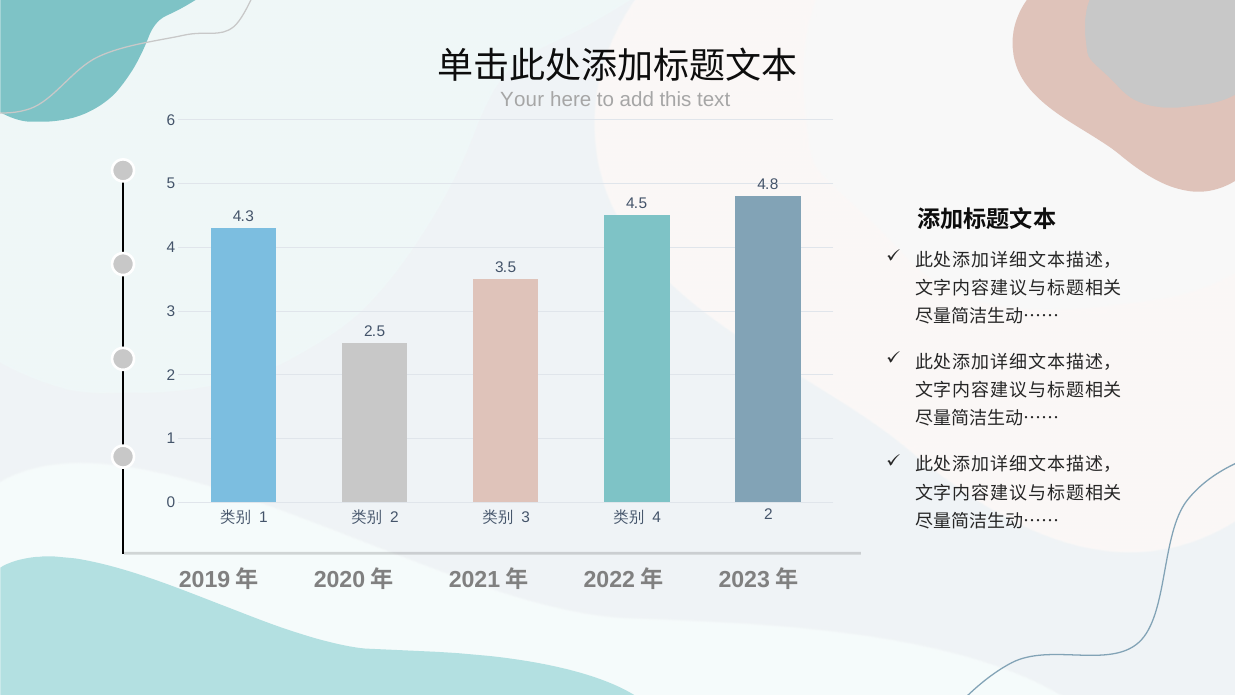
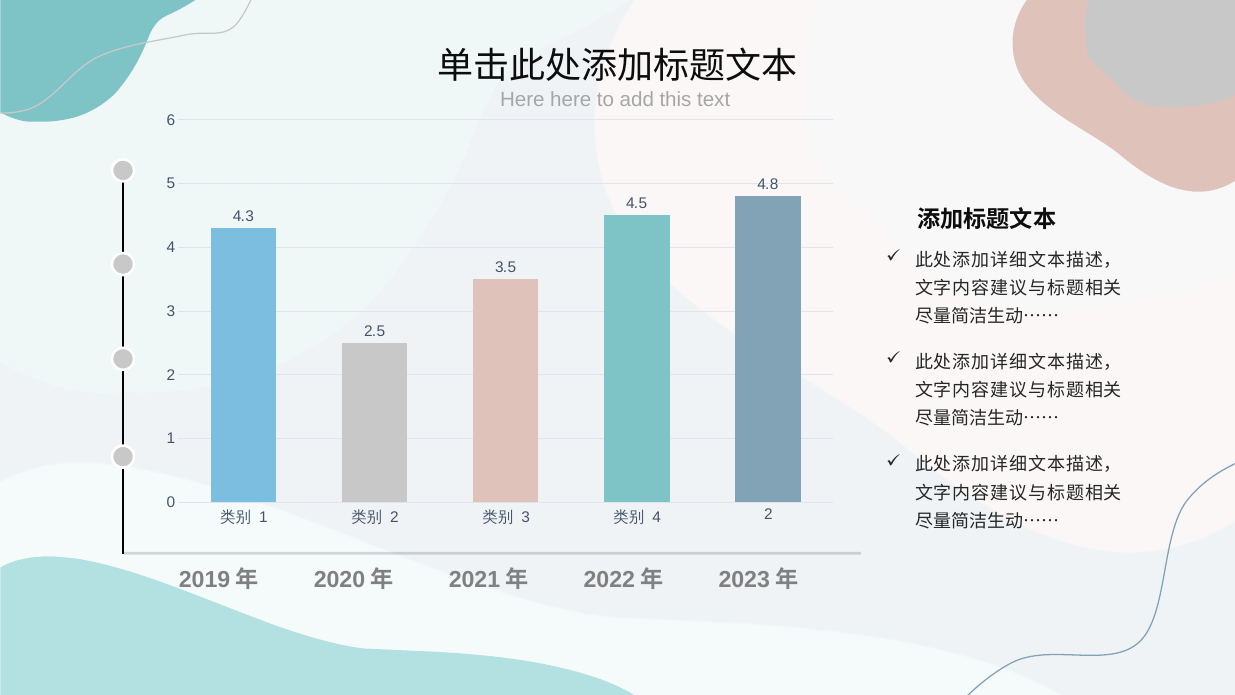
Your at (522, 99): Your -> Here
